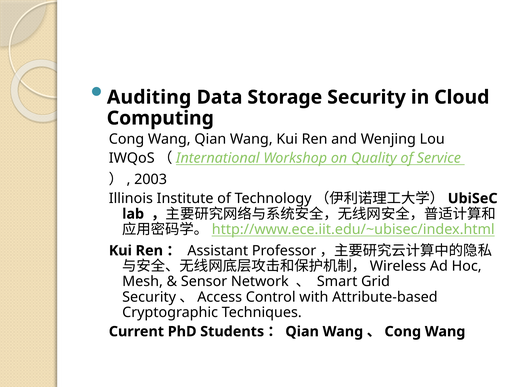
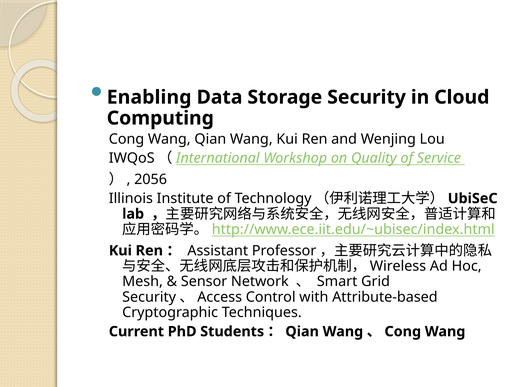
Auditing: Auditing -> Enabling
2003: 2003 -> 2056
